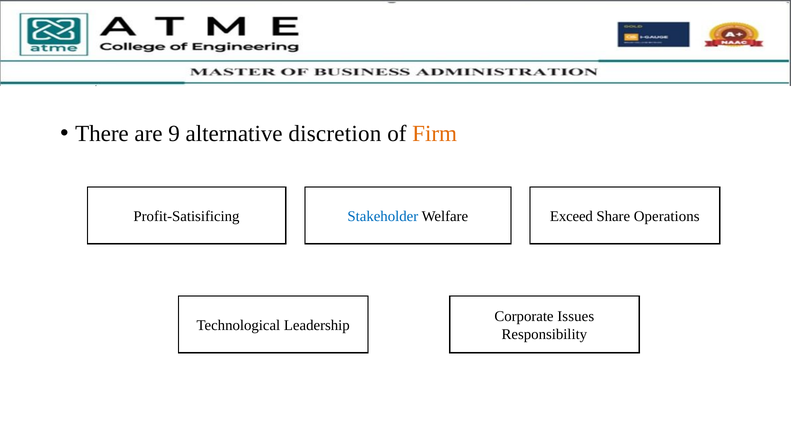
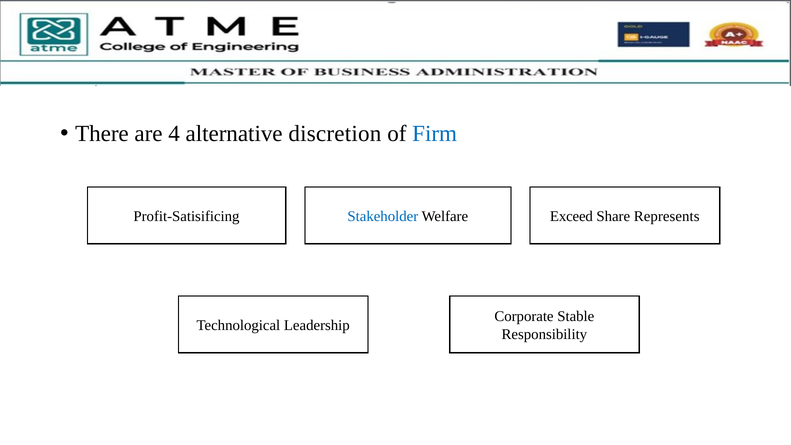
9: 9 -> 4
Firm colour: orange -> blue
Operations: Operations -> Represents
Issues: Issues -> Stable
